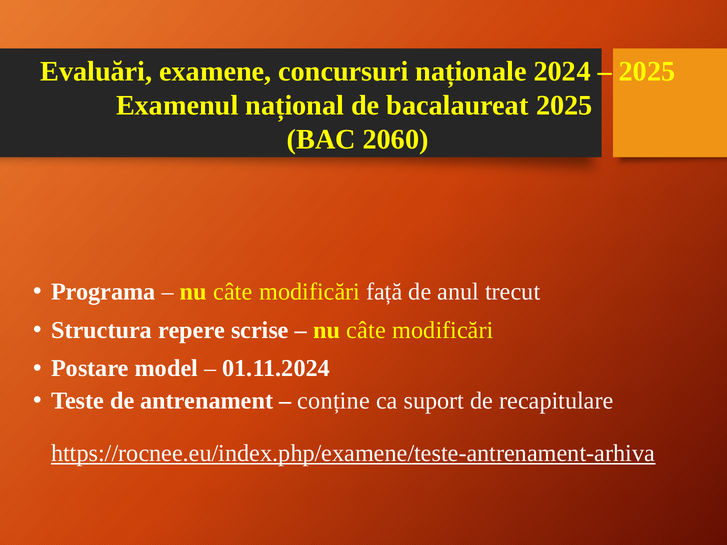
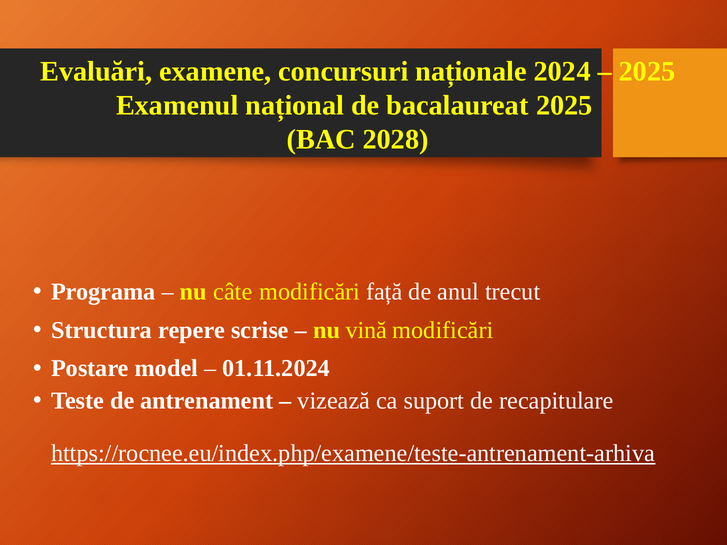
2060: 2060 -> 2028
câte at (366, 330): câte -> vină
conține: conține -> vizează
